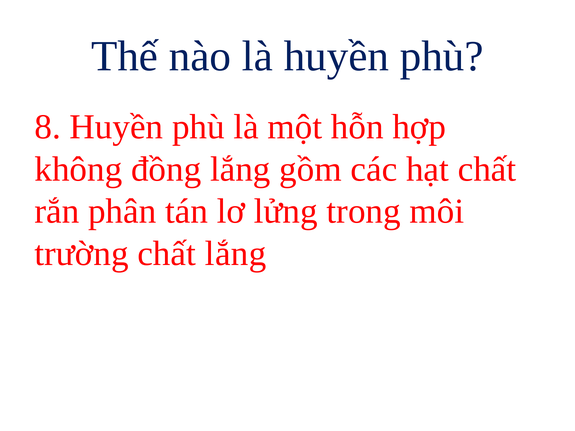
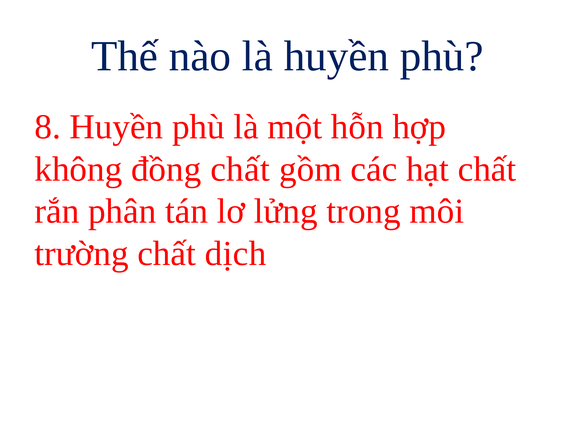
đồng lắng: lắng -> chất
chất lắng: lắng -> dịch
